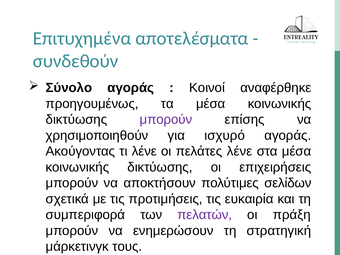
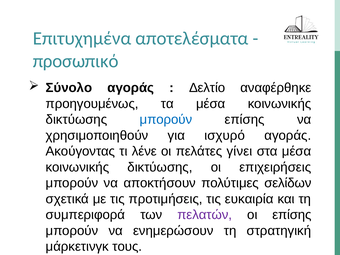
συνδεθούν: συνδεθούν -> προσωπικό
Κοινοί: Κοινοί -> Δελτίο
μπορούν at (166, 120) colour: purple -> blue
πελάτες λένε: λένε -> γίνει
οι πράξη: πράξη -> επίσης
